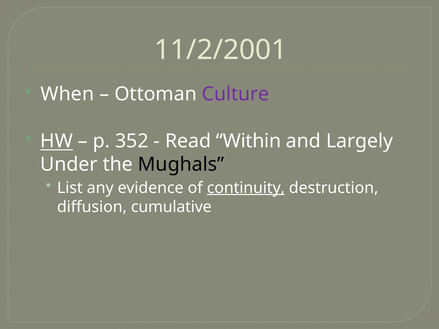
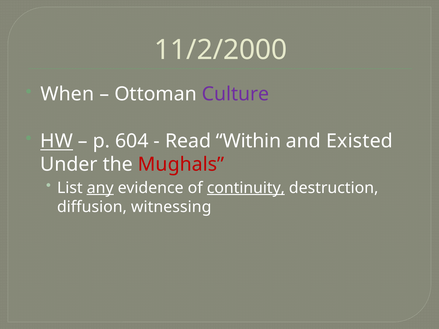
11/2/2001: 11/2/2001 -> 11/2/2000
352: 352 -> 604
Largely: Largely -> Existed
Mughals colour: black -> red
any underline: none -> present
cumulative: cumulative -> witnessing
